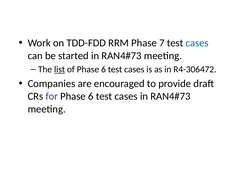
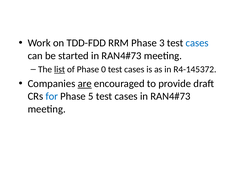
7: 7 -> 3
of Phase 6: 6 -> 0
R4-306472: R4-306472 -> R4-145372
are underline: none -> present
for colour: purple -> blue
6 at (91, 96): 6 -> 5
